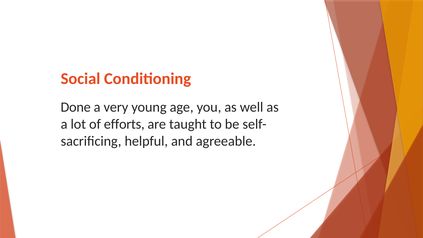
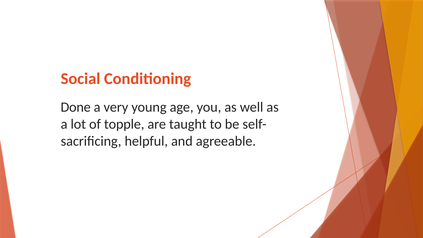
efforts: efforts -> topple
